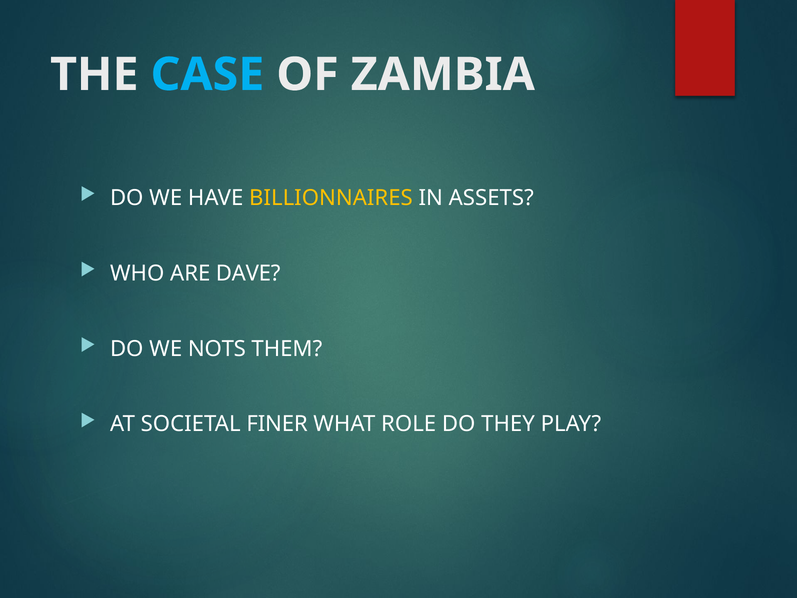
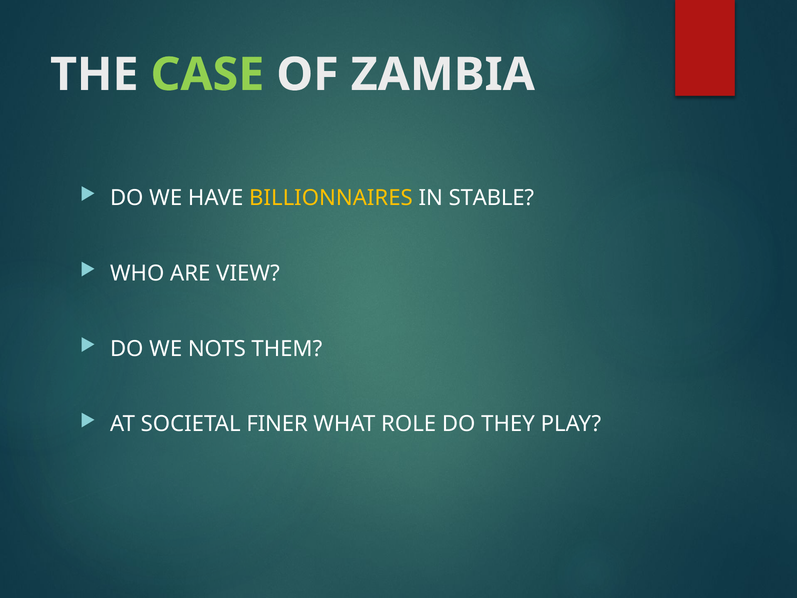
CASE colour: light blue -> light green
ASSETS: ASSETS -> STABLE
DAVE: DAVE -> VIEW
